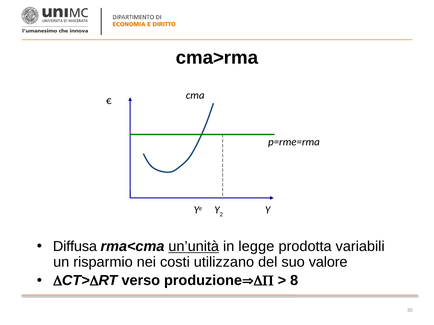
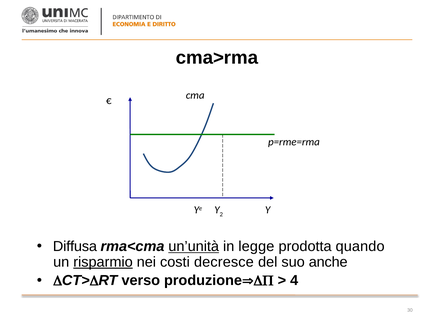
variabili: variabili -> quando
risparmio underline: none -> present
utilizzano: utilizzano -> decresce
valore: valore -> anche
8: 8 -> 4
